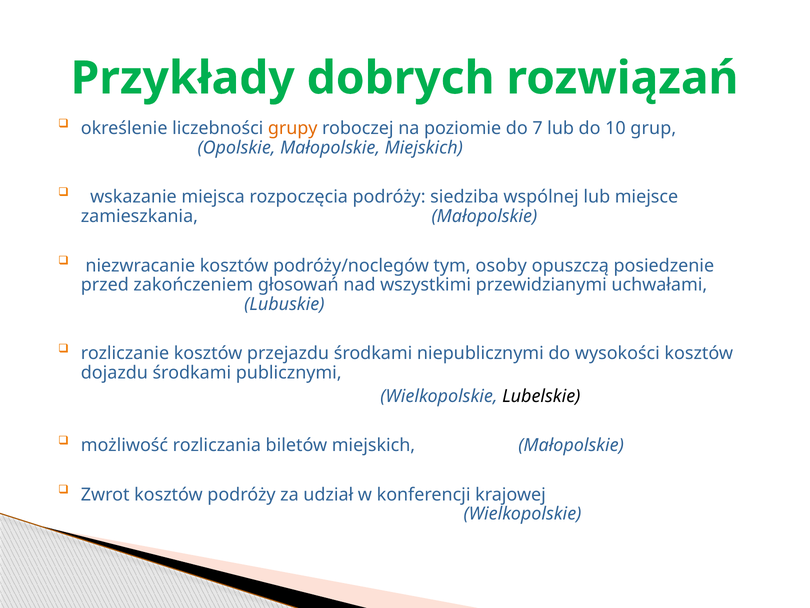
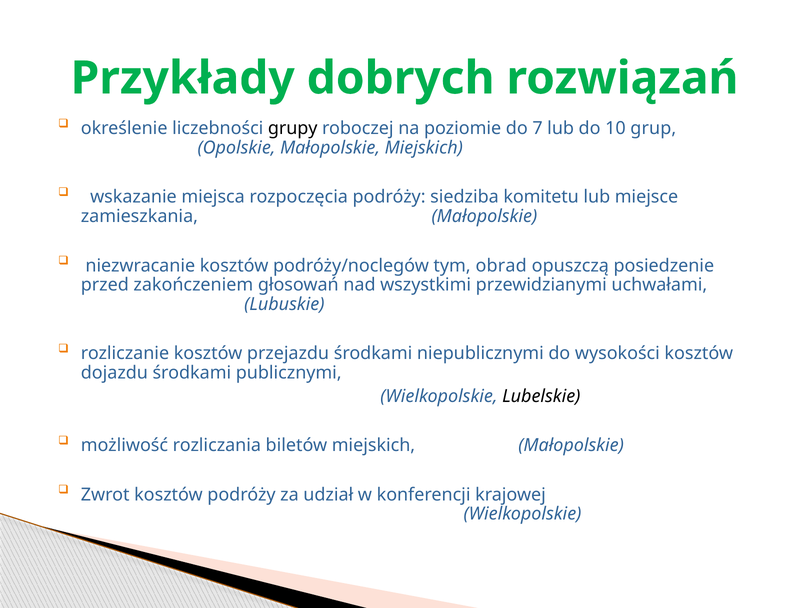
grupy colour: orange -> black
wspólnej: wspólnej -> komitetu
osoby: osoby -> obrad
